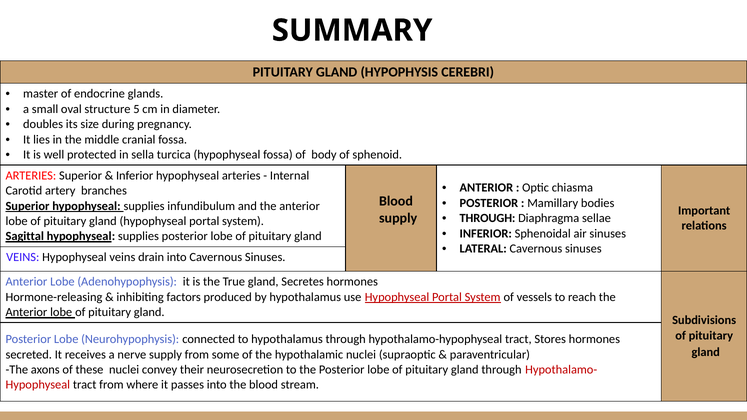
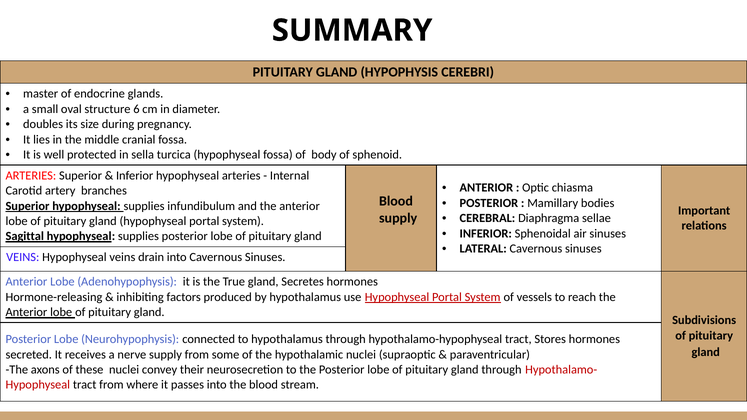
5: 5 -> 6
THROUGH at (487, 218): THROUGH -> CEREBRAL
